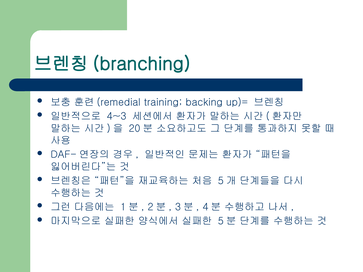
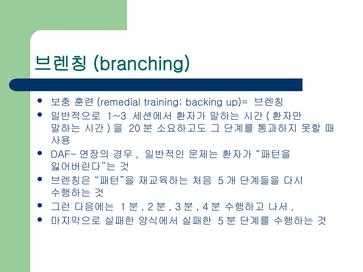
4~3: 4~3 -> 1~3
